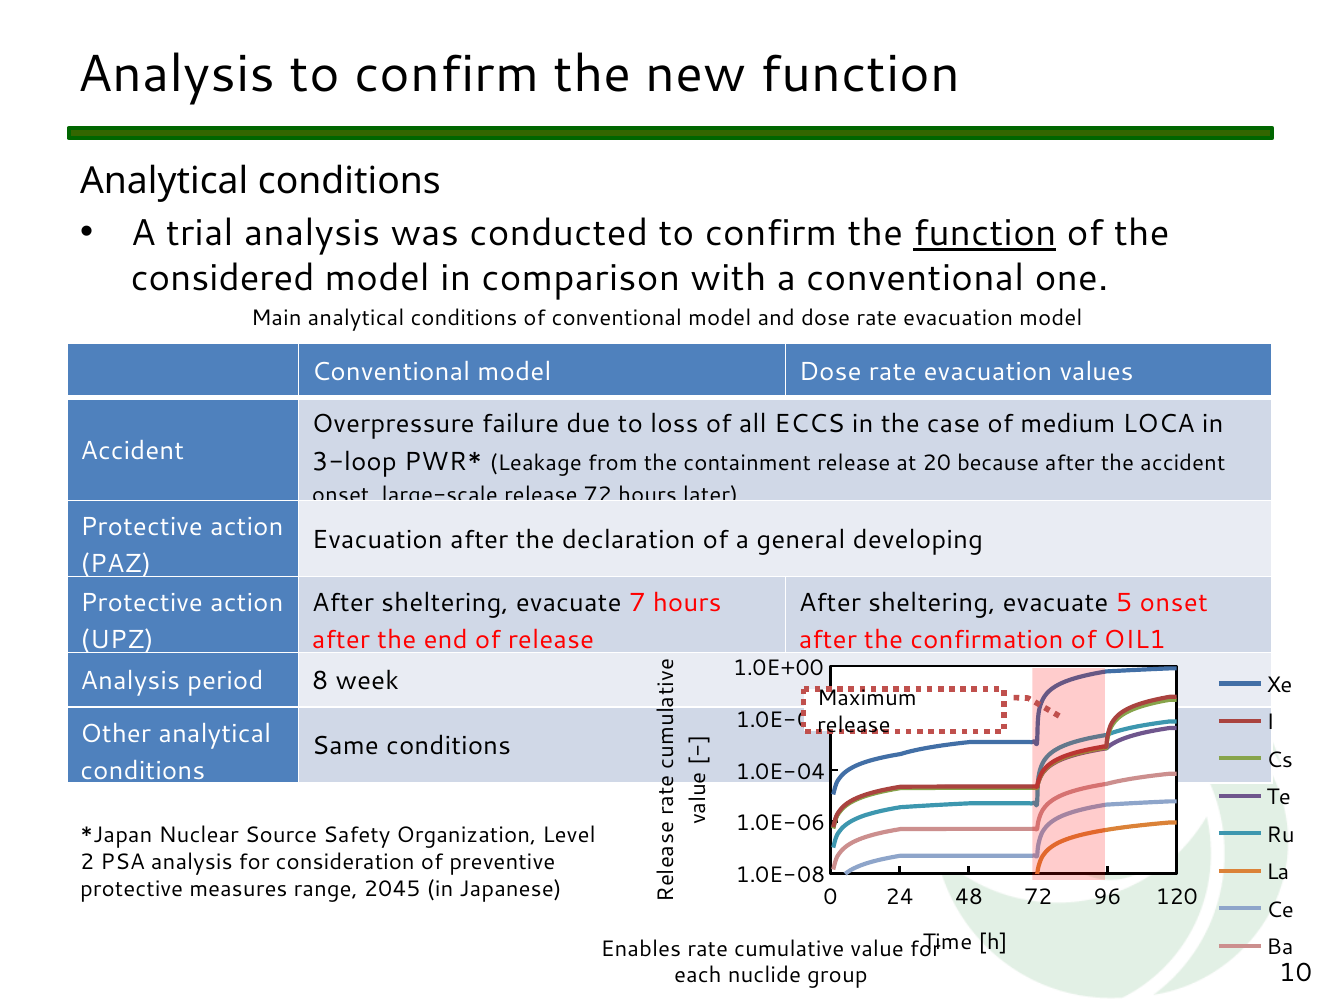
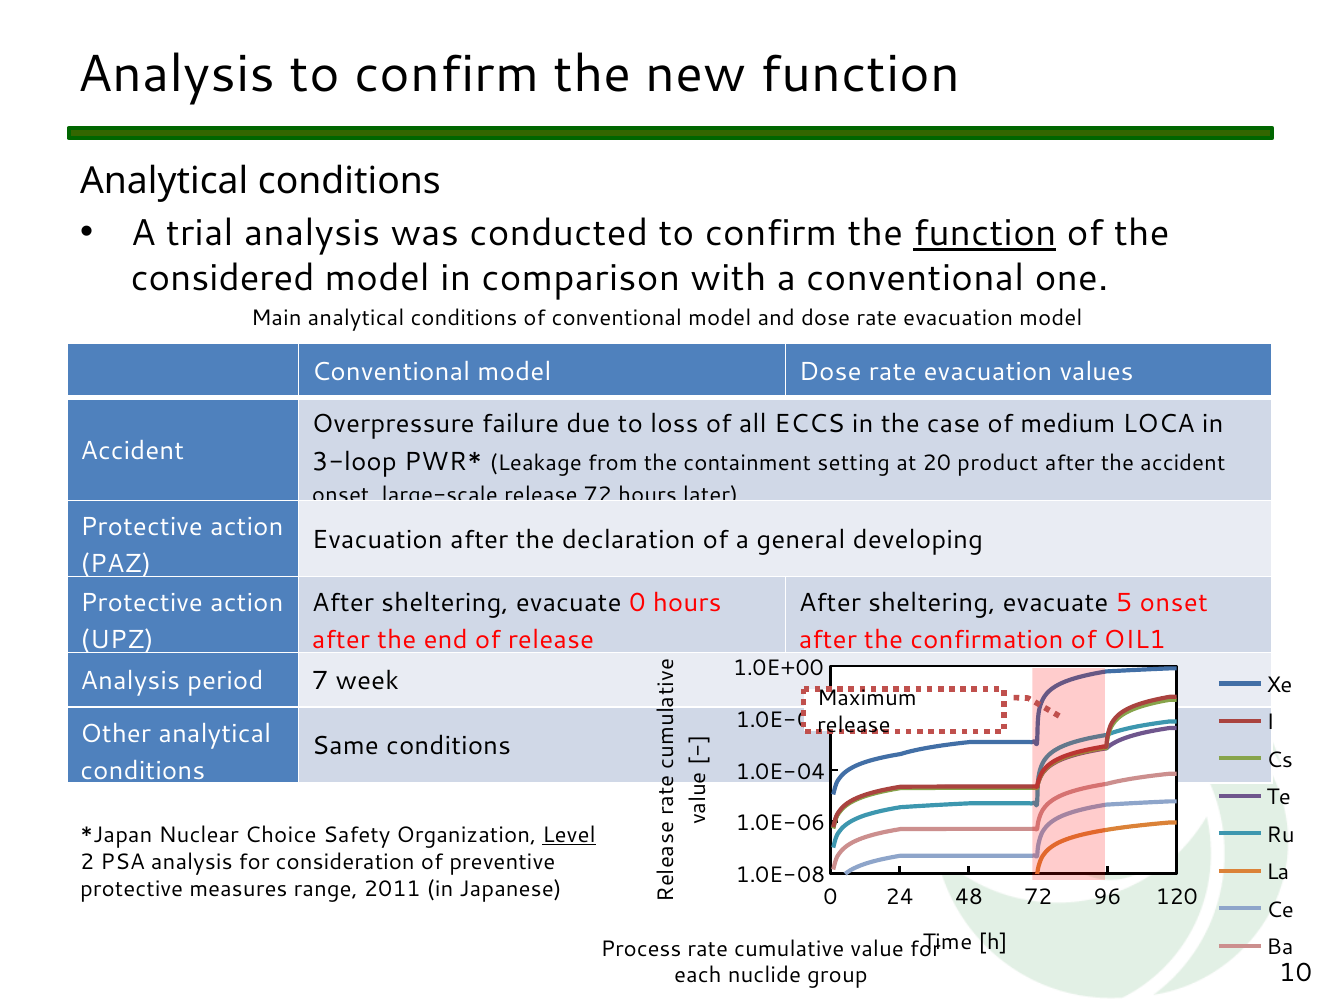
containment release: release -> setting
because: because -> product
evacuate 7: 7 -> 0
8: 8 -> 7
Source: Source -> Choice
Level underline: none -> present
2045: 2045 -> 2011
Enables: Enables -> Process
